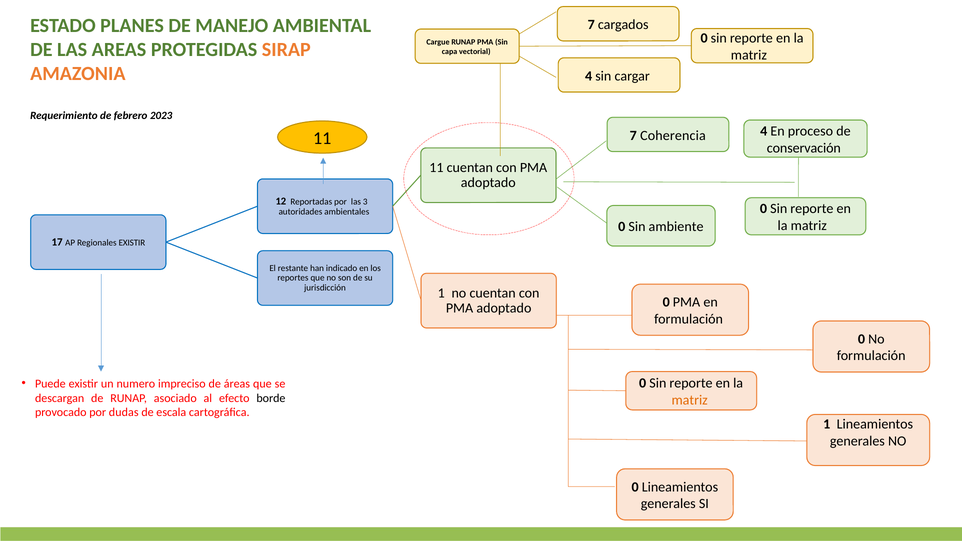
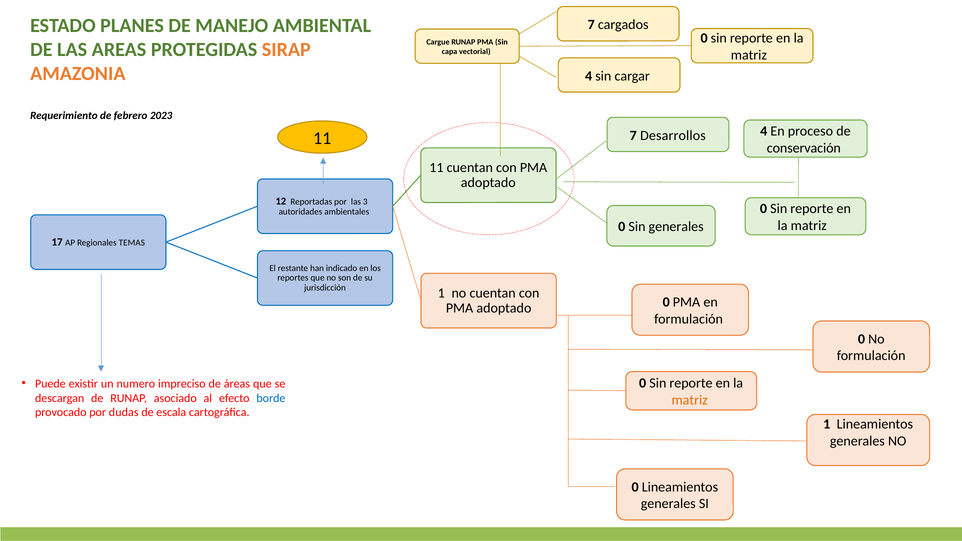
Coherencia: Coherencia -> Desarrollos
Sin ambiente: ambiente -> generales
EXISTIR at (132, 243): EXISTIR -> TEMAS
borde colour: black -> blue
